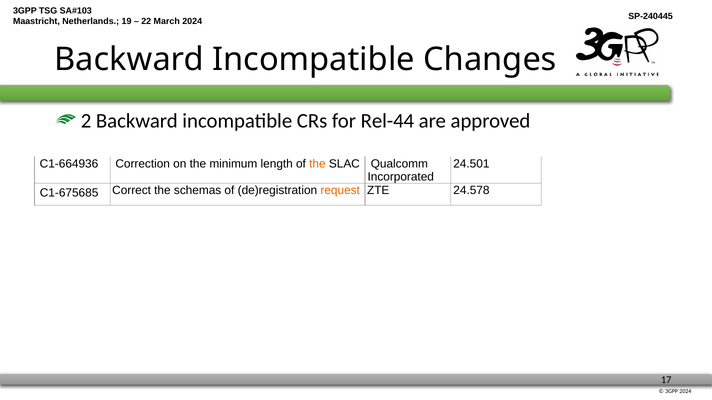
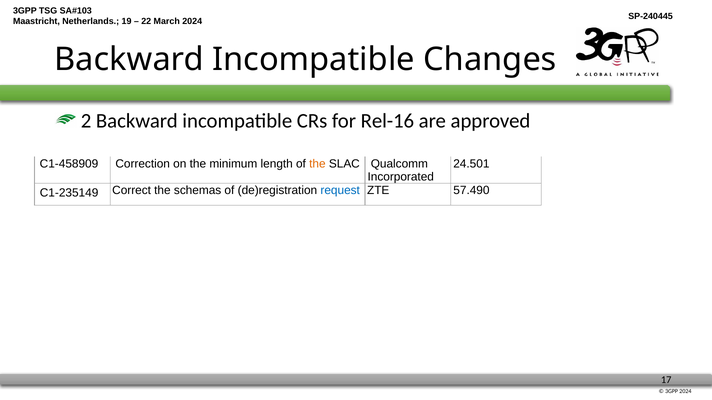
Rel-44: Rel-44 -> Rel-16
C1-664936: C1-664936 -> C1-458909
C1-675685: C1-675685 -> C1-235149
request colour: orange -> blue
24.578: 24.578 -> 57.490
